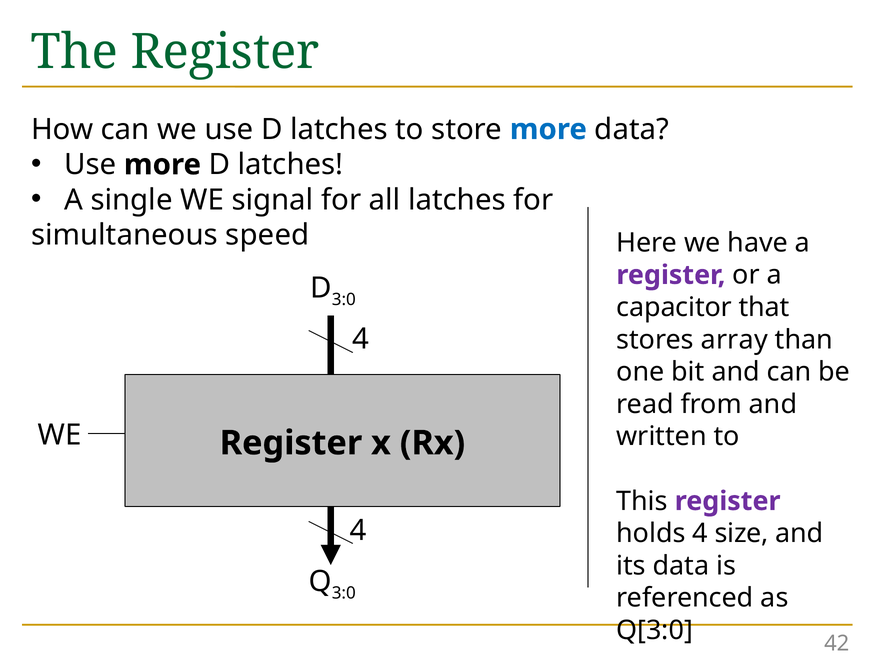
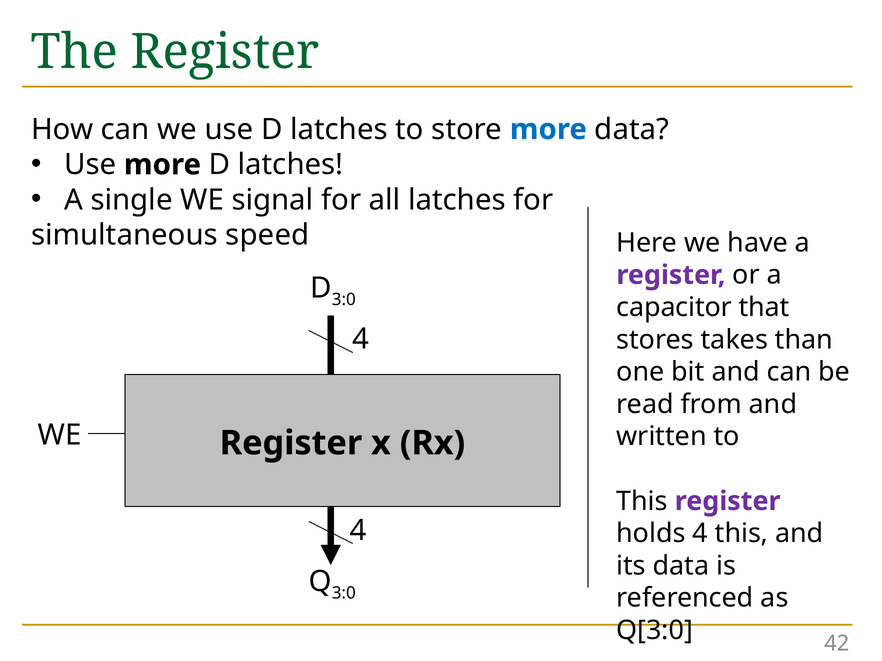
array: array -> takes
4 size: size -> this
